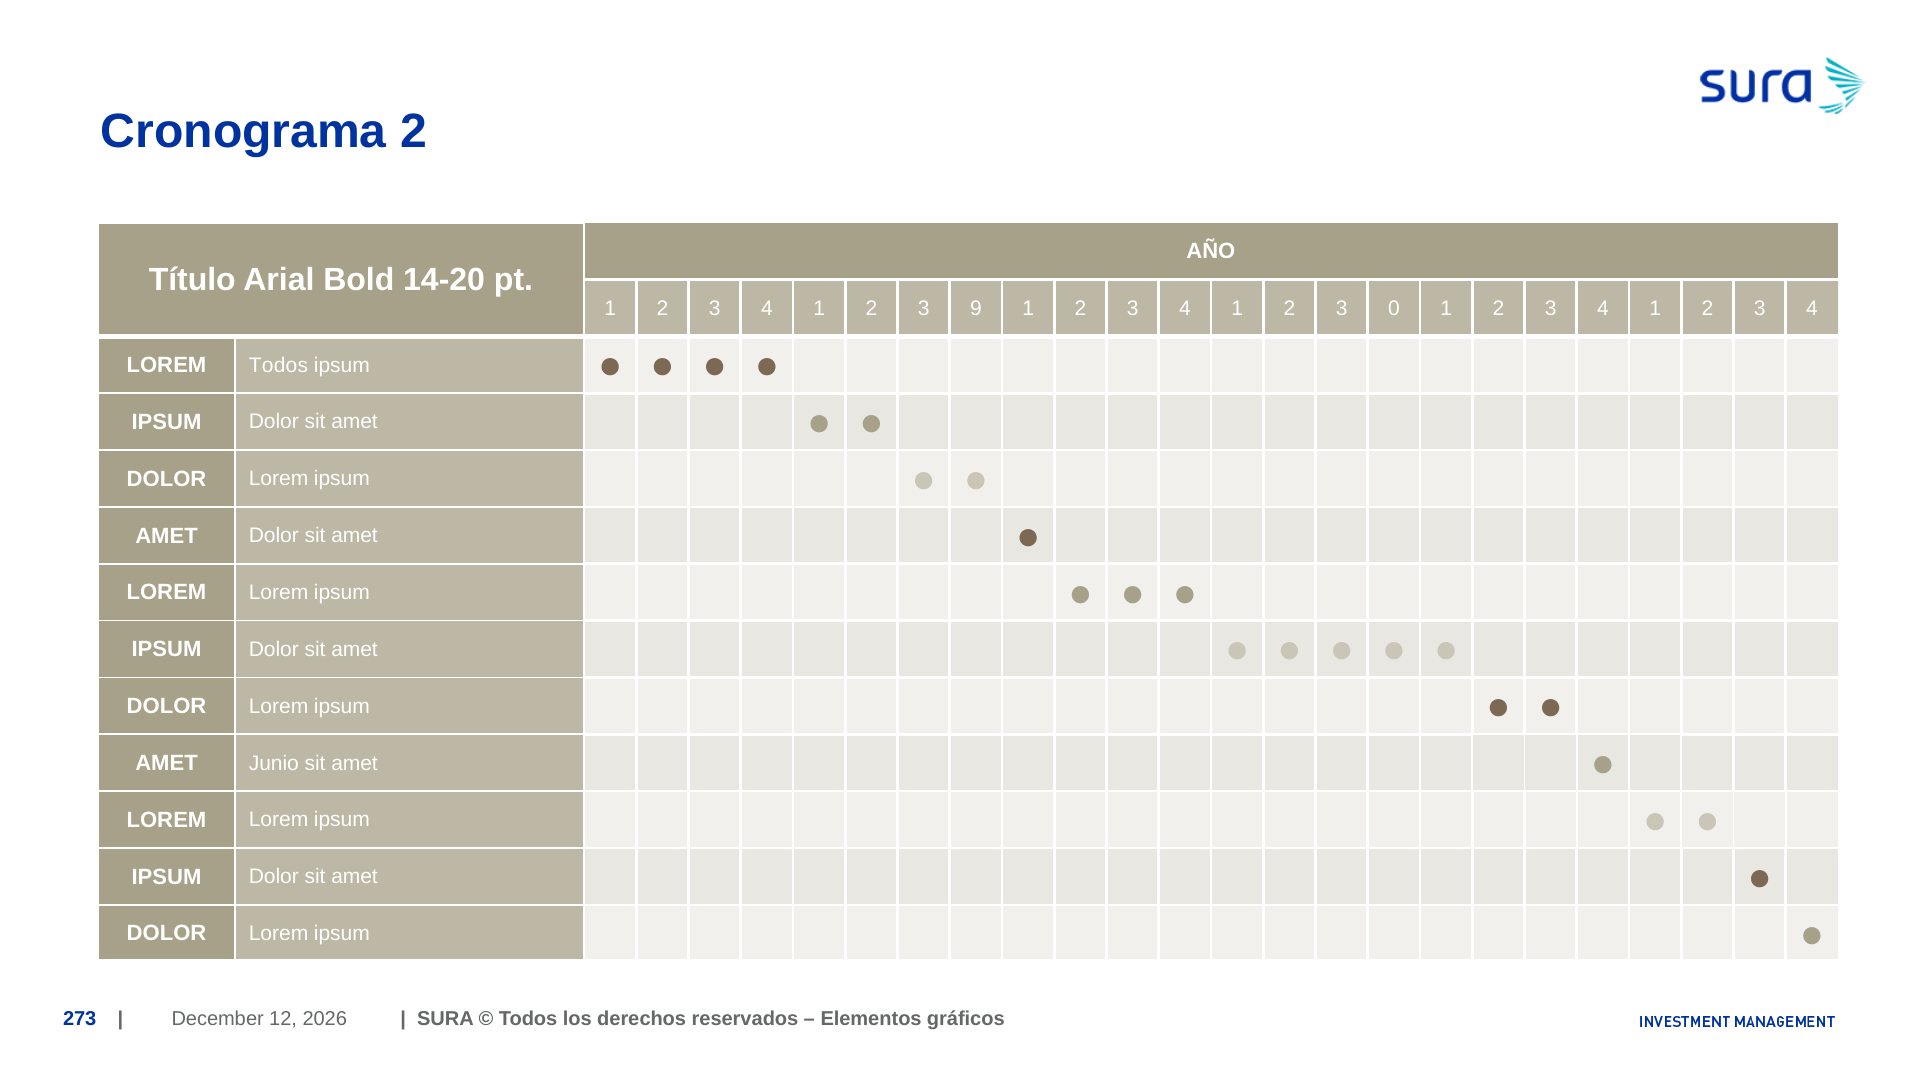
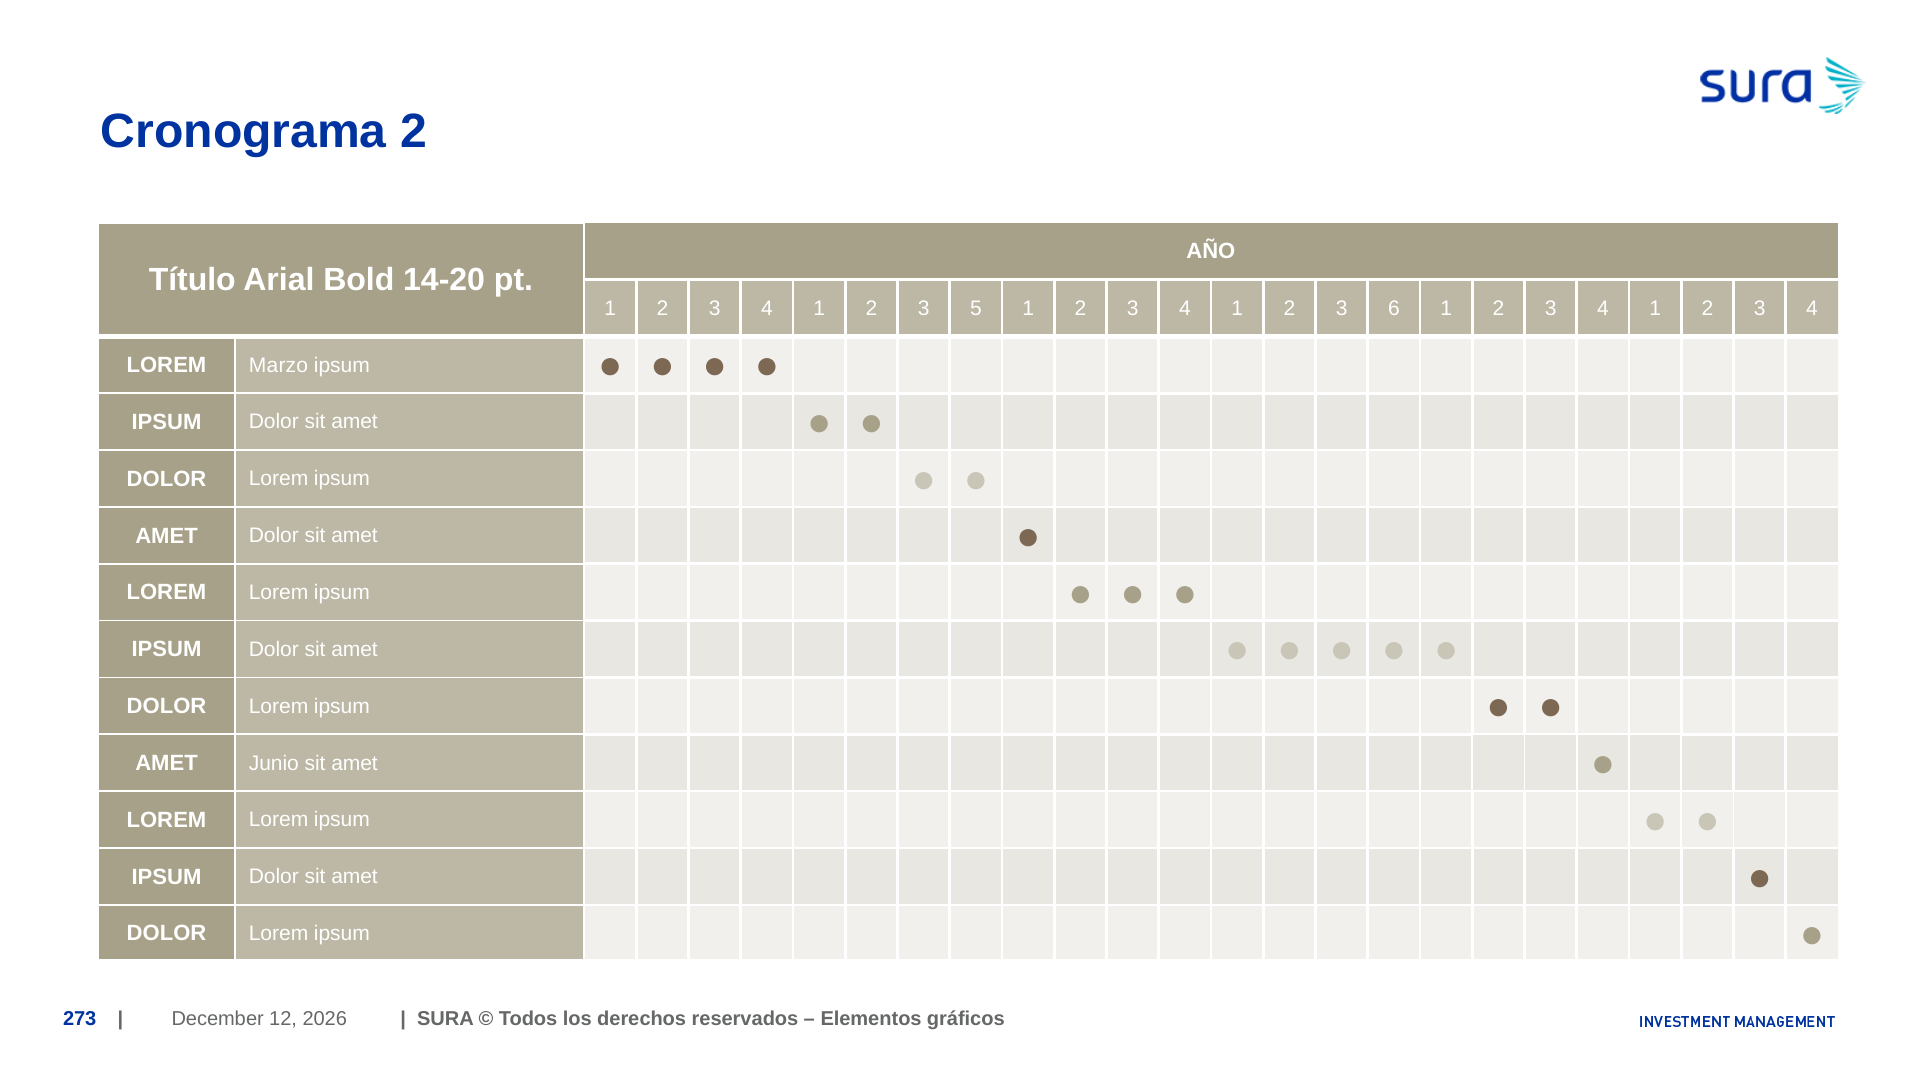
9: 9 -> 5
0: 0 -> 6
LOREM Todos: Todos -> Marzo
